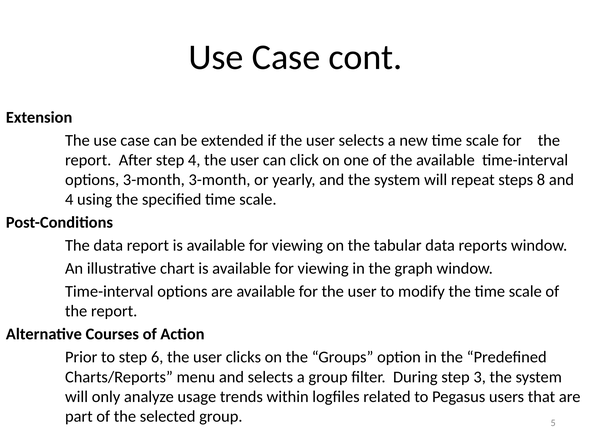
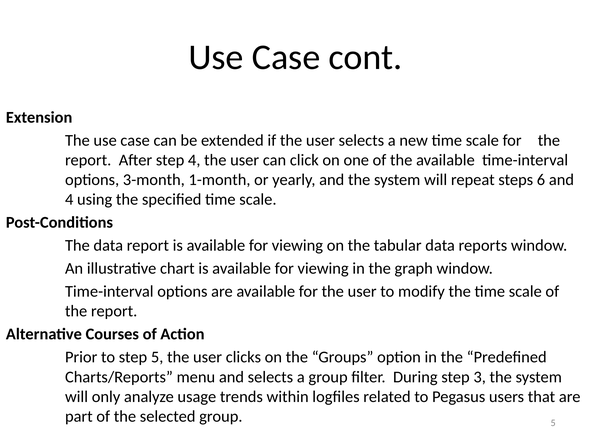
3-month 3-month: 3-month -> 1-month
8: 8 -> 6
step 6: 6 -> 5
